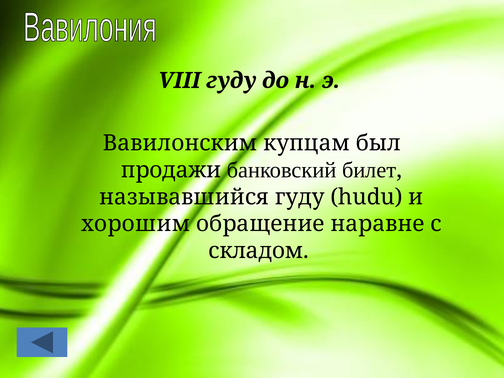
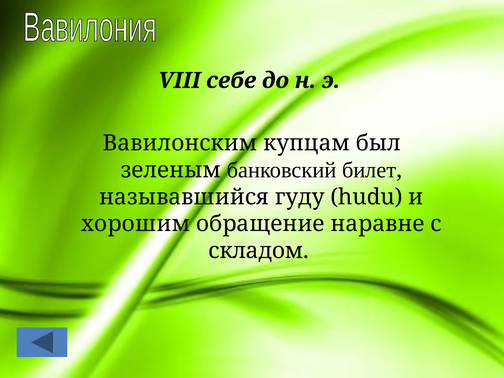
VIII гуду: гуду -> себе
продажи: продажи -> зеленым
